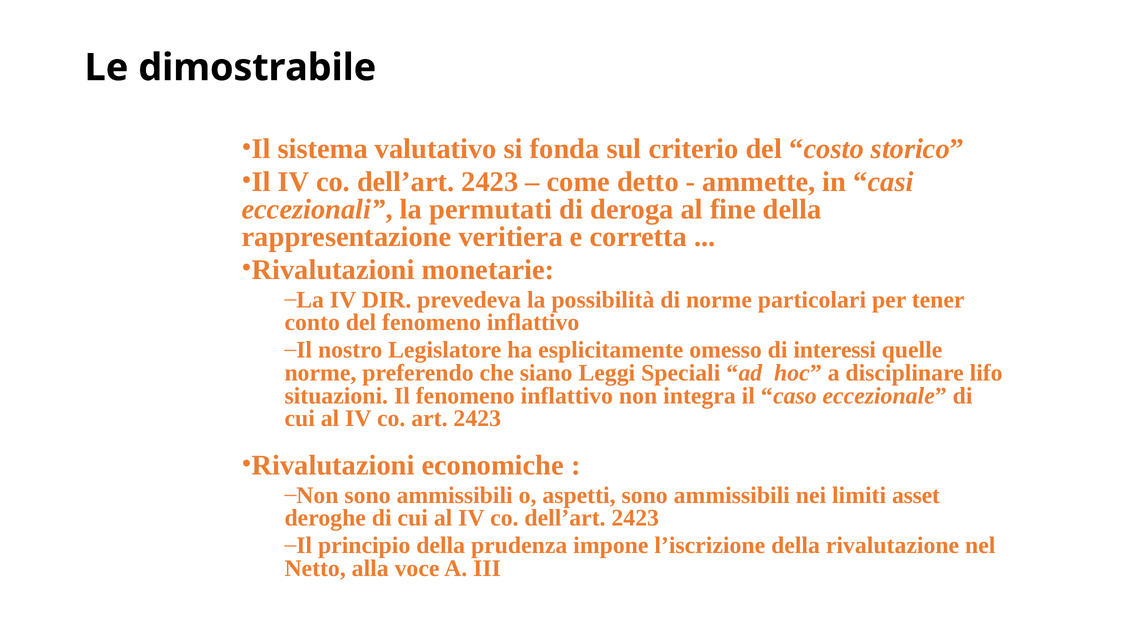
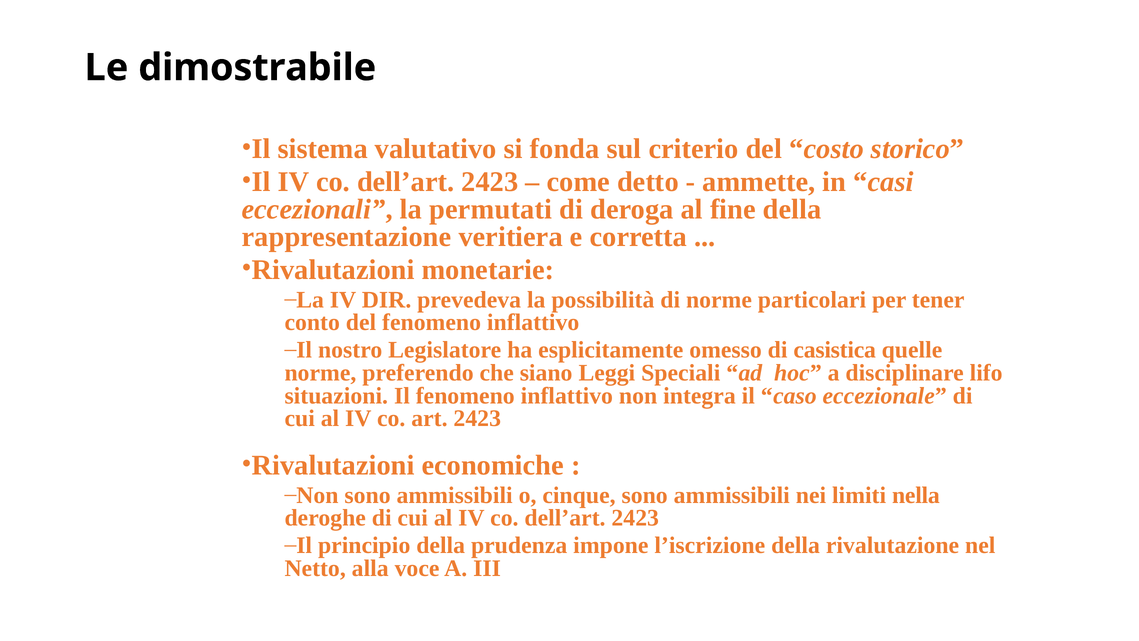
interessi: interessi -> casistica
aspetti: aspetti -> cinque
asset: asset -> nella
